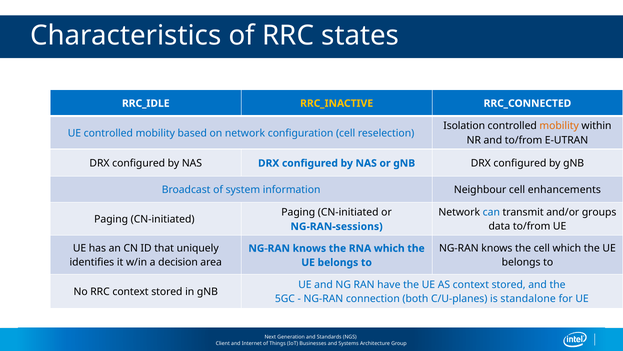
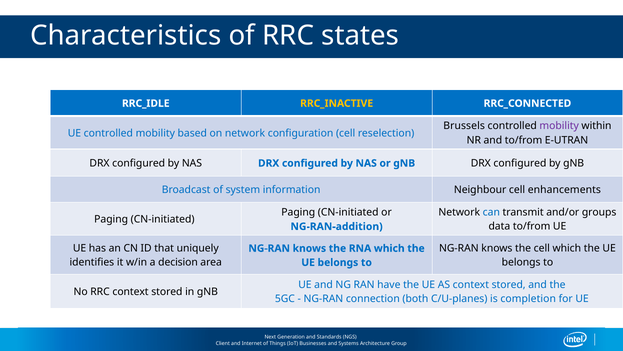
Isolation: Isolation -> Brussels
mobility at (559, 126) colour: orange -> purple
NG-RAN-sessions: NG-RAN-sessions -> NG-RAN-addition
standalone: standalone -> completion
